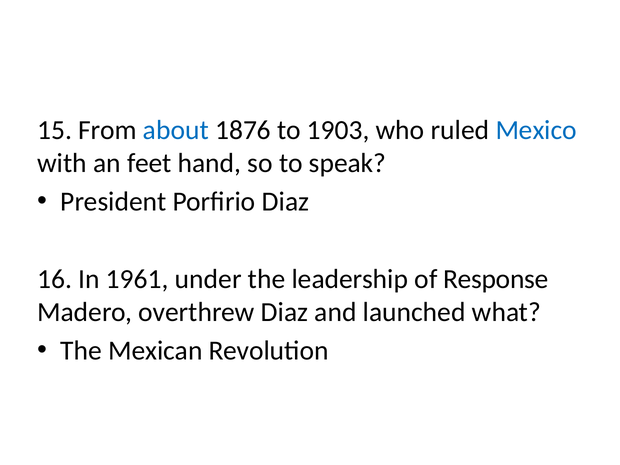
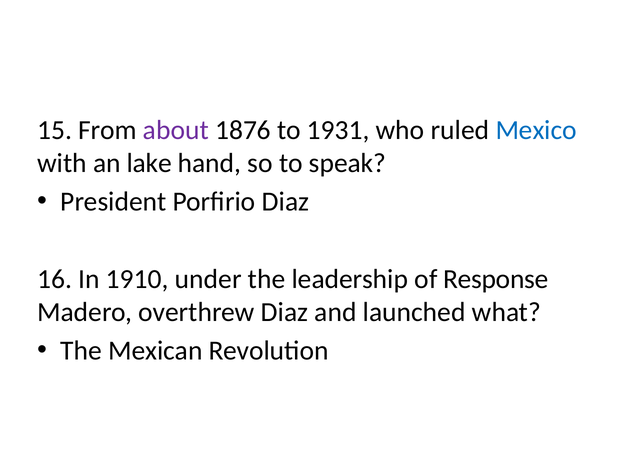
about colour: blue -> purple
1903: 1903 -> 1931
feet: feet -> lake
1961: 1961 -> 1910
